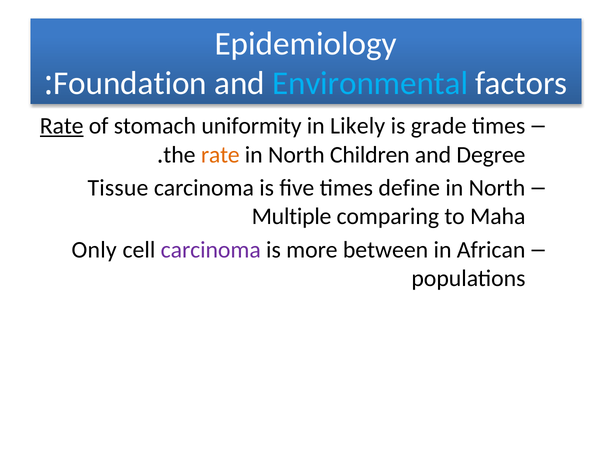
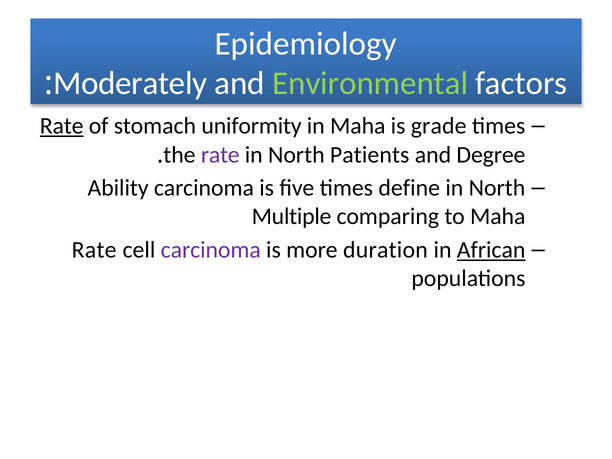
Foundation: Foundation -> Moderately
Environmental colour: light blue -> light green
in Likely: Likely -> Maha
rate at (220, 155) colour: orange -> purple
Children: Children -> Patients
Tissue: Tissue -> Ability
Only at (94, 250): Only -> Rate
between: between -> duration
African underline: none -> present
